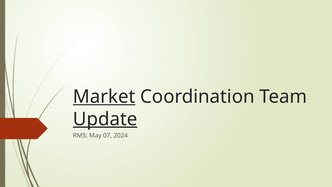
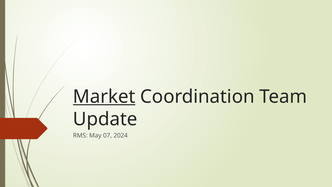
Update underline: present -> none
